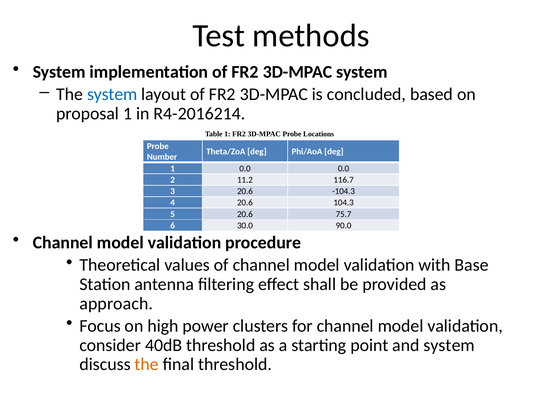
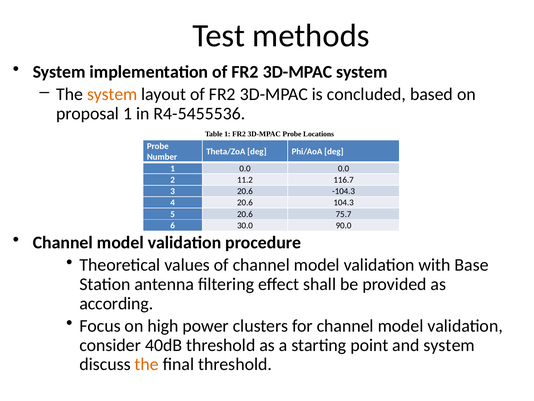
system at (112, 94) colour: blue -> orange
R4-2016214: R4-2016214 -> R4-5455536
approach: approach -> according
